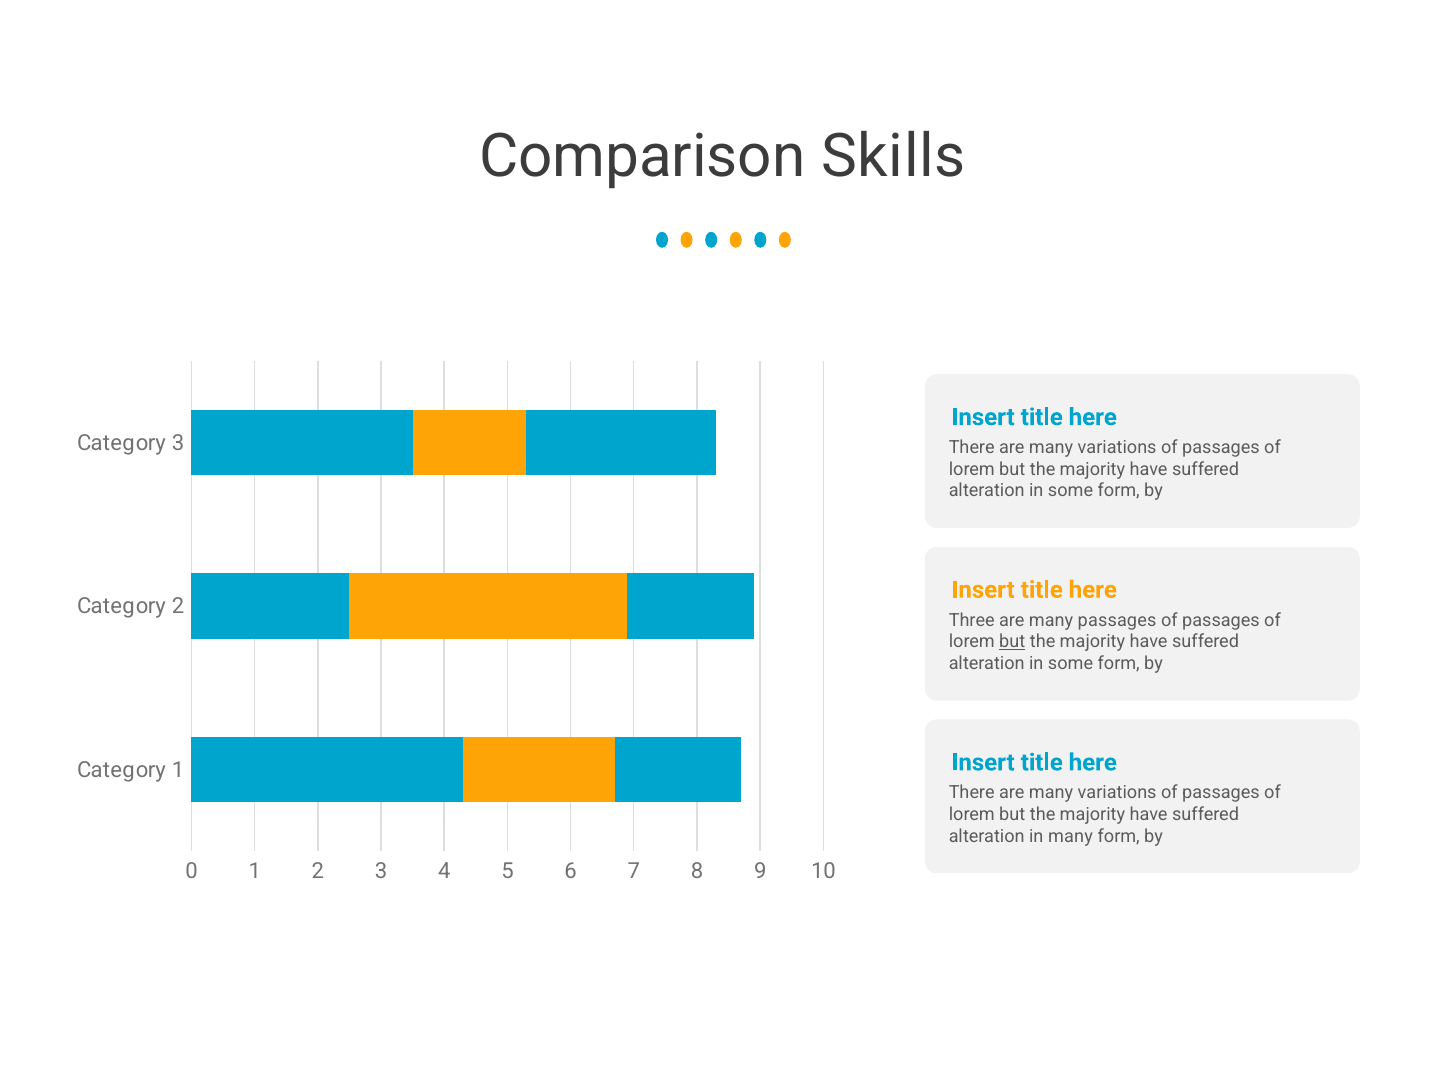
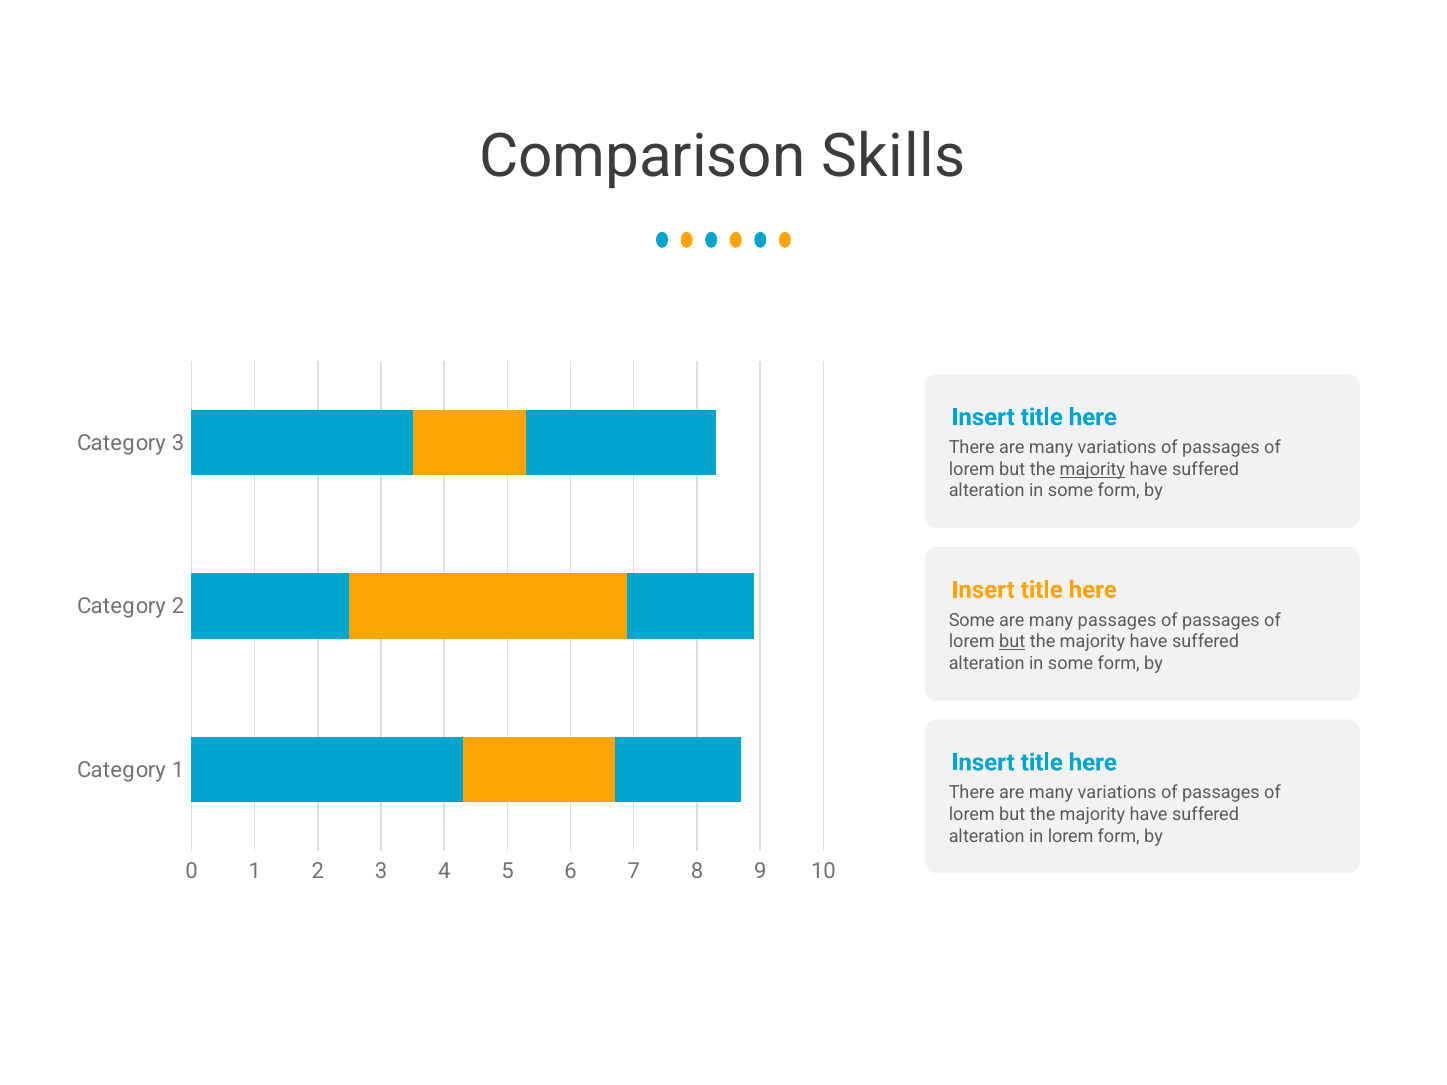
majority at (1092, 469) underline: none -> present
Three at (972, 620): Three -> Some
in many: many -> lorem
